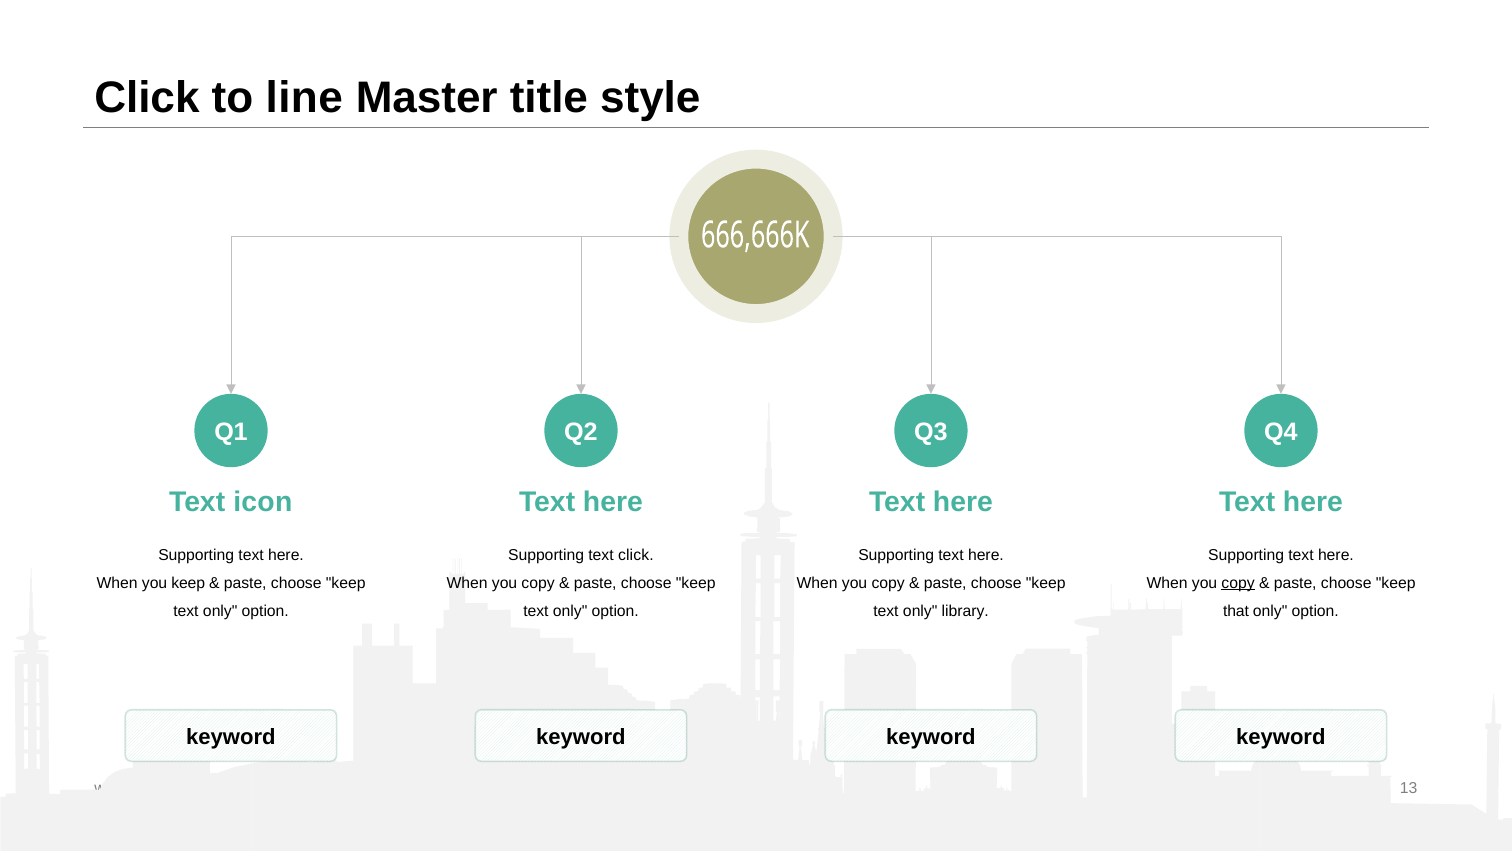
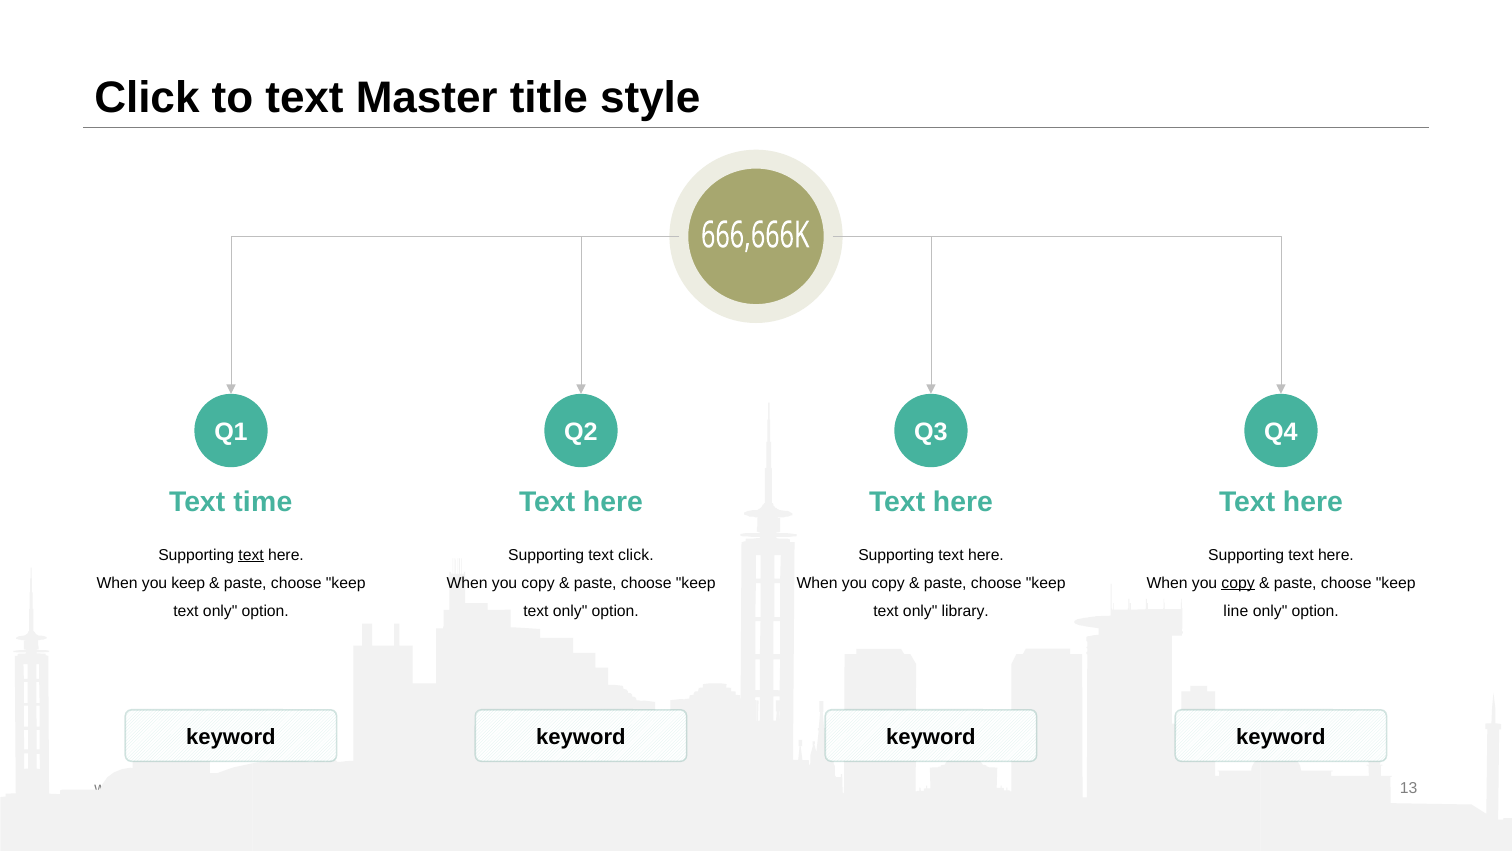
to line: line -> text
icon: icon -> time
text at (251, 555) underline: none -> present
that: that -> line
